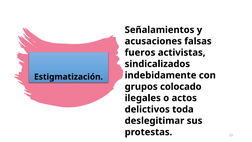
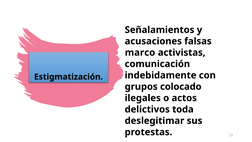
fueros: fueros -> marco
sindicalizados: sindicalizados -> comunicación
